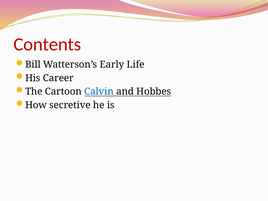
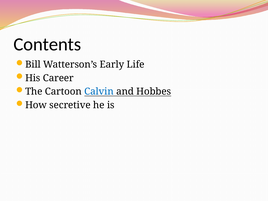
Contents colour: red -> black
